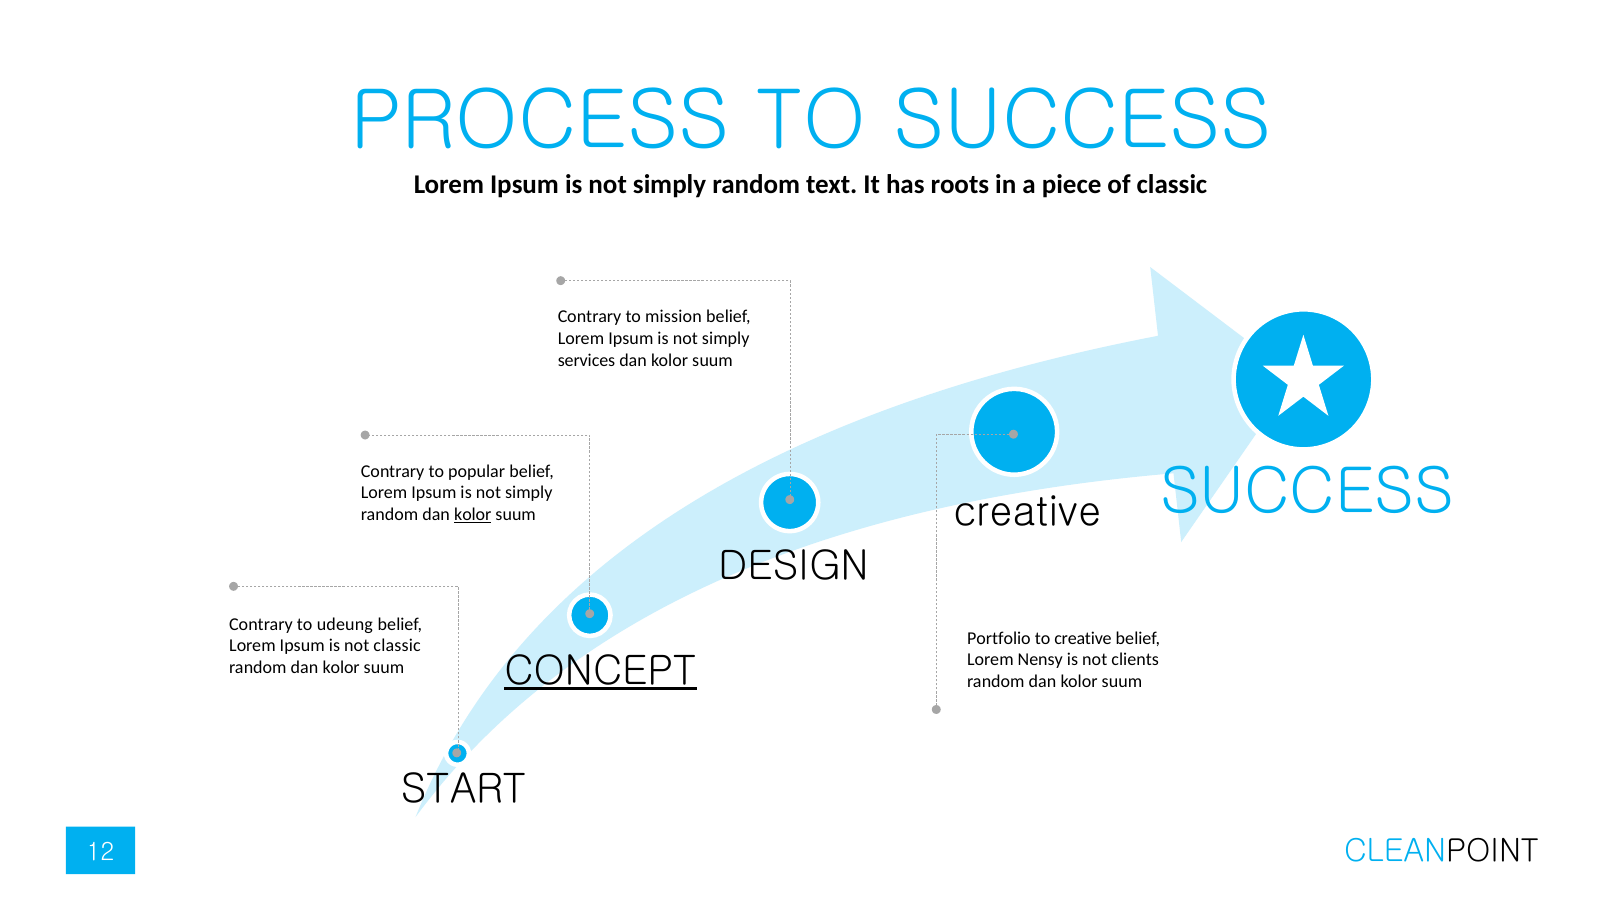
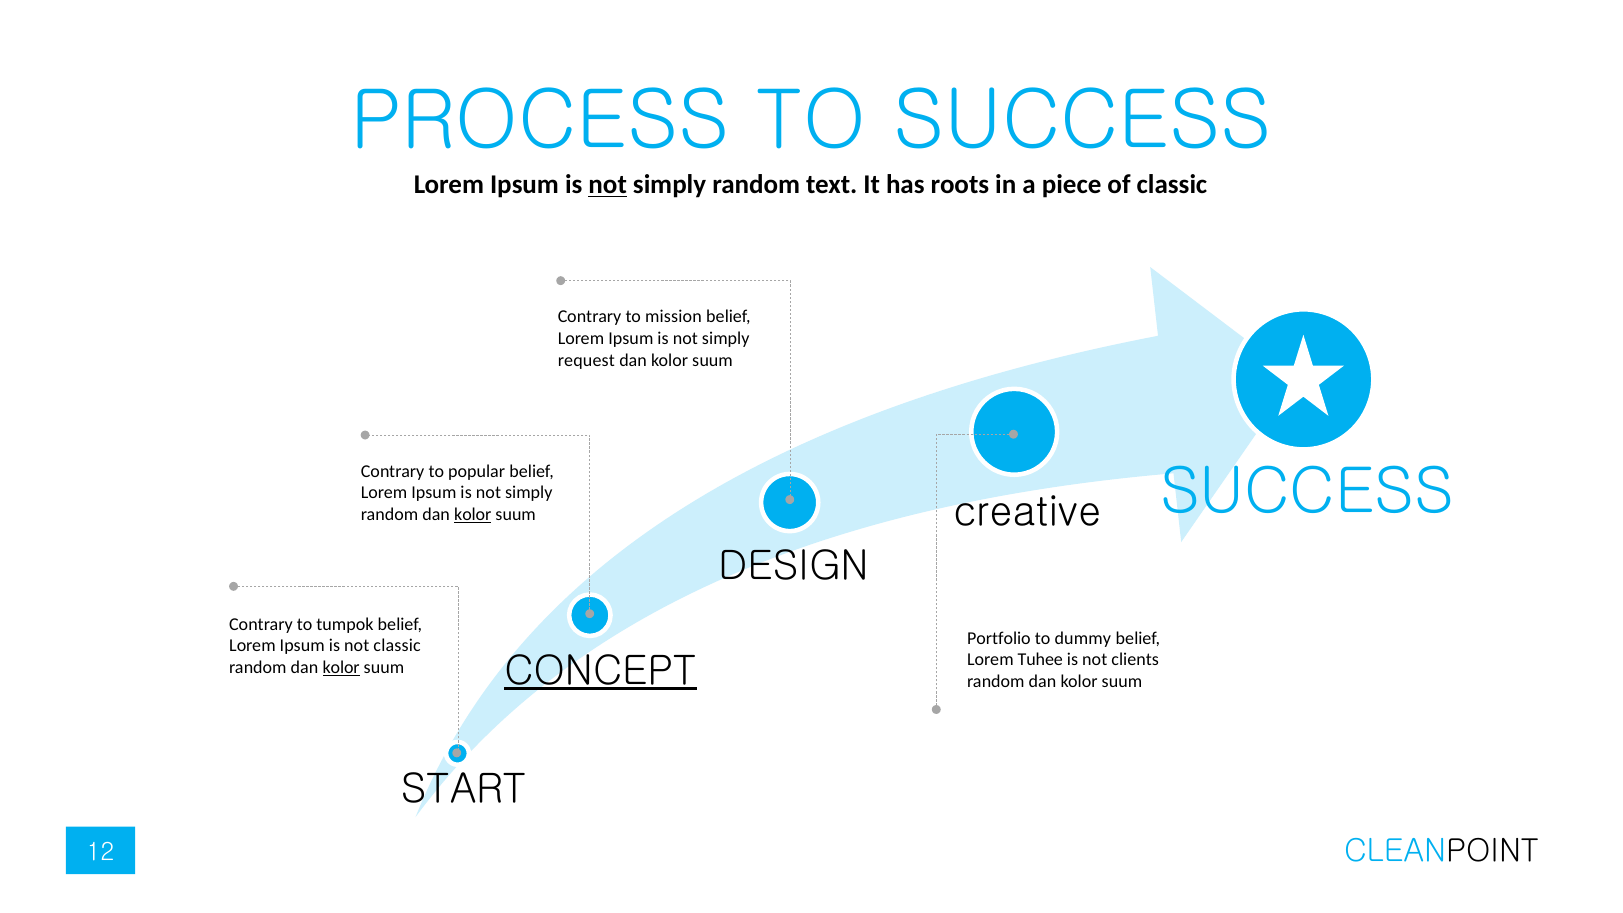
not at (608, 185) underline: none -> present
services: services -> request
udeung: udeung -> tumpok
to creative: creative -> dummy
Nensy: Nensy -> Tuhee
kolor at (341, 667) underline: none -> present
